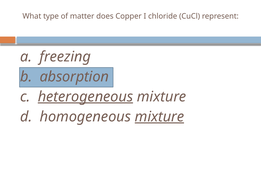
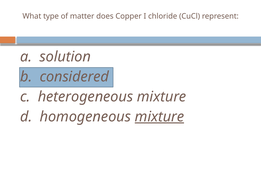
freezing: freezing -> solution
absorption: absorption -> considered
heterogeneous underline: present -> none
